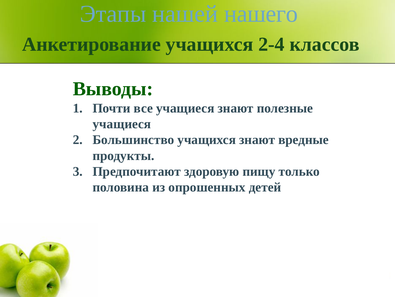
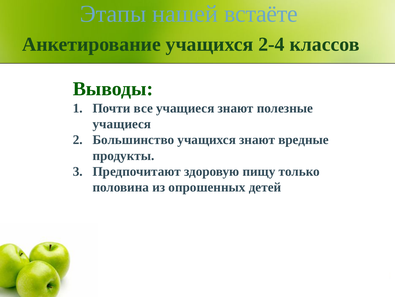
нашего: нашего -> встаёте
